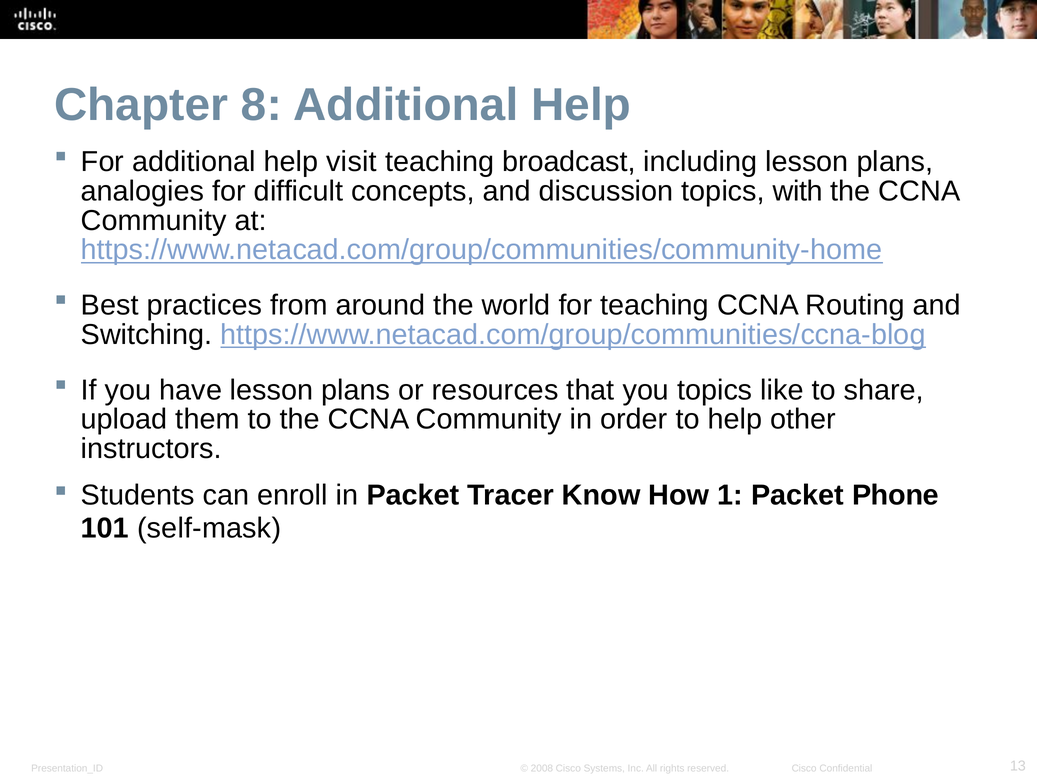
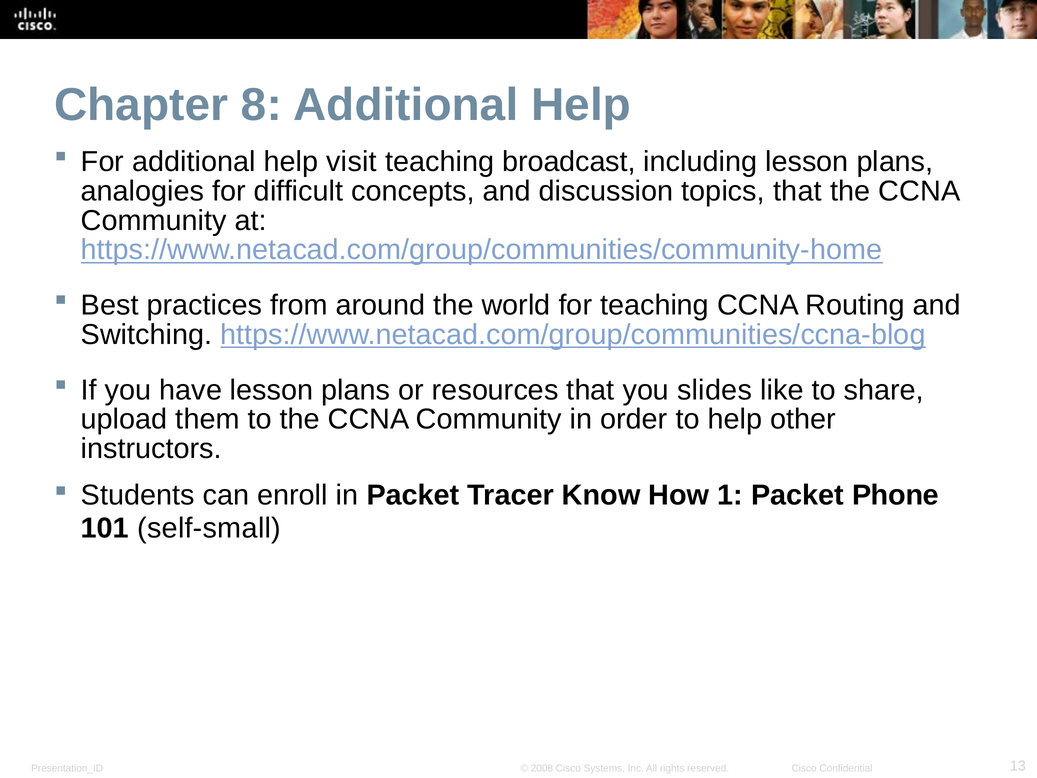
topics with: with -> that
you topics: topics -> slides
self-mask: self-mask -> self-small
